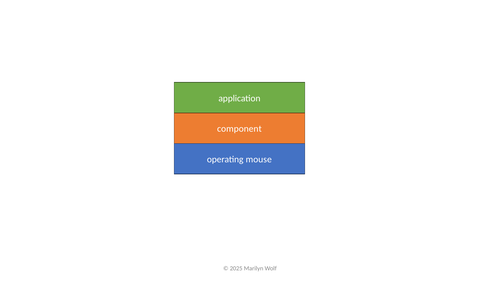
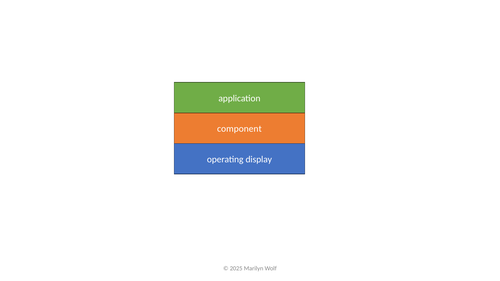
mouse: mouse -> display
